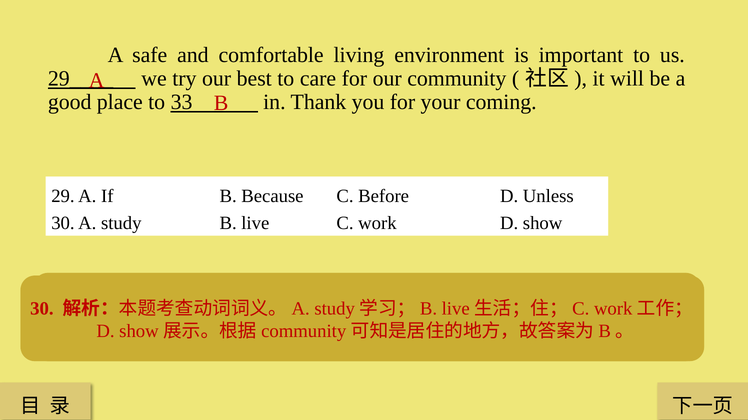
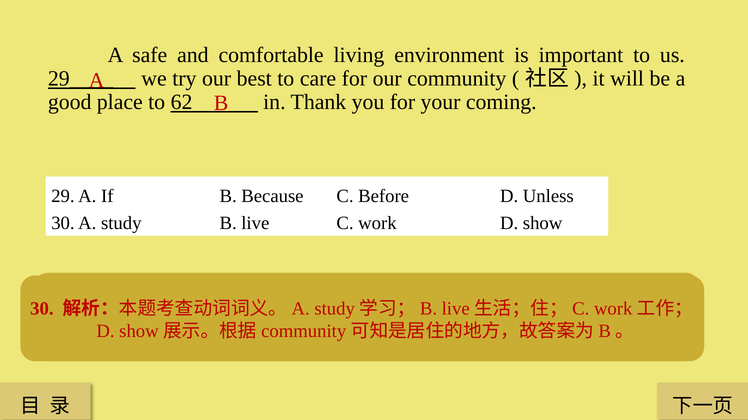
33: 33 -> 62
